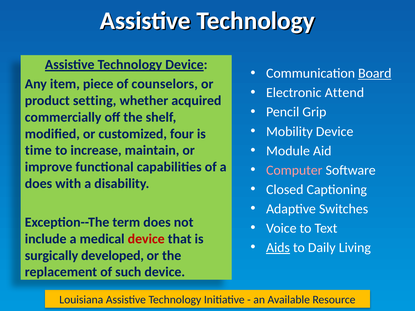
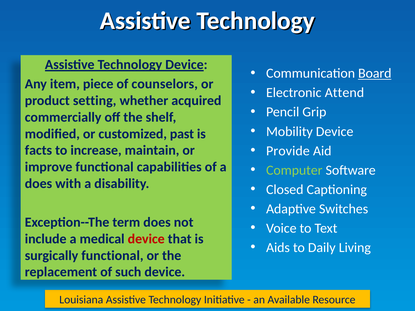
four: four -> past
Module: Module -> Provide
time: time -> facts
Computer colour: pink -> light green
Aids underline: present -> none
surgically developed: developed -> functional
